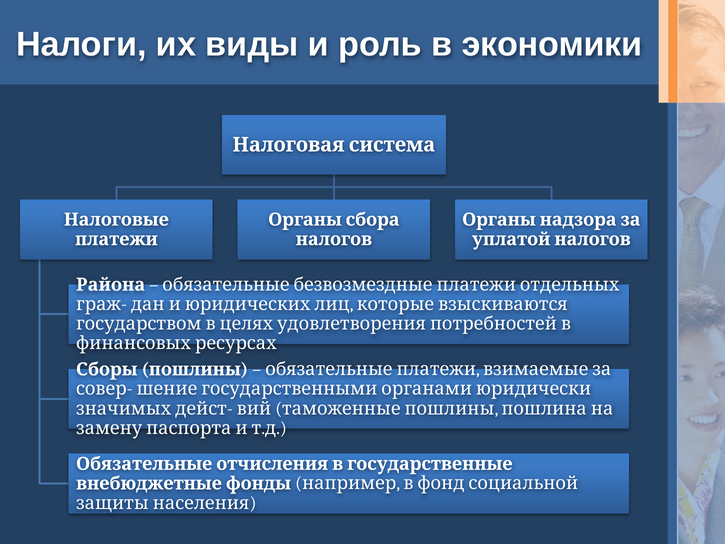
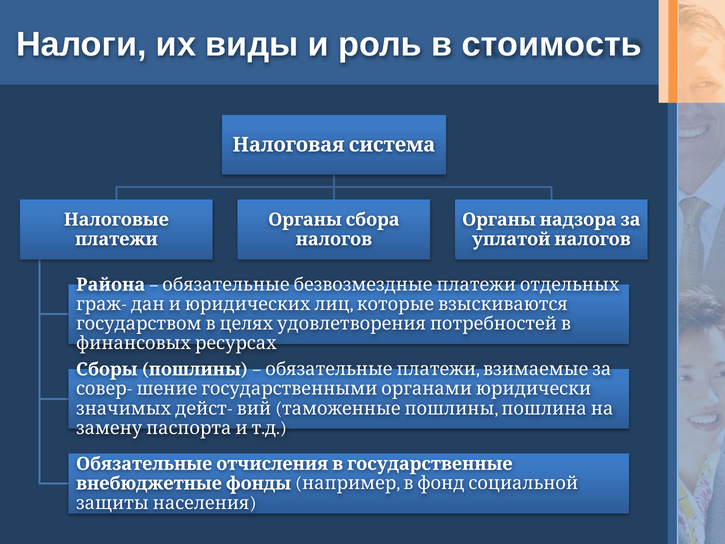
экономики: экономики -> стоимость
